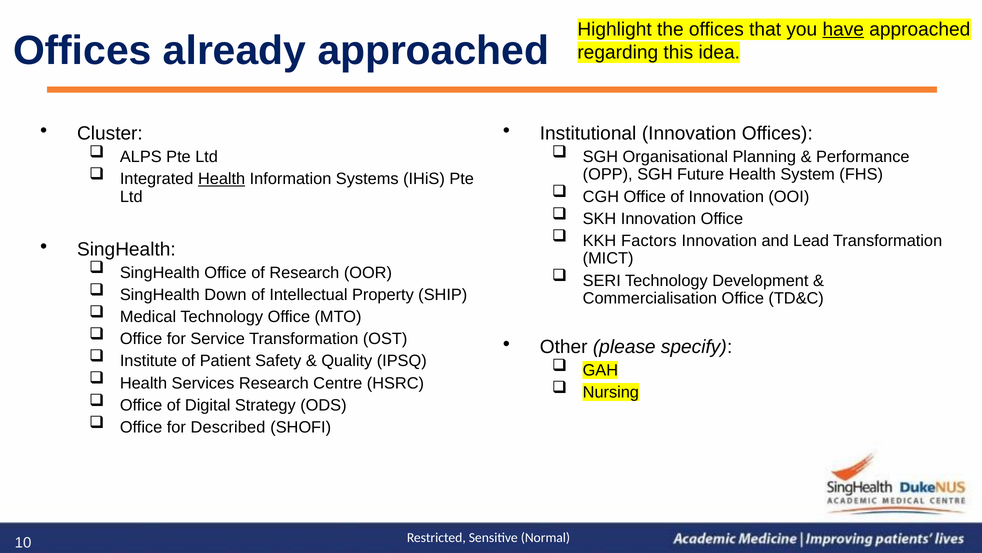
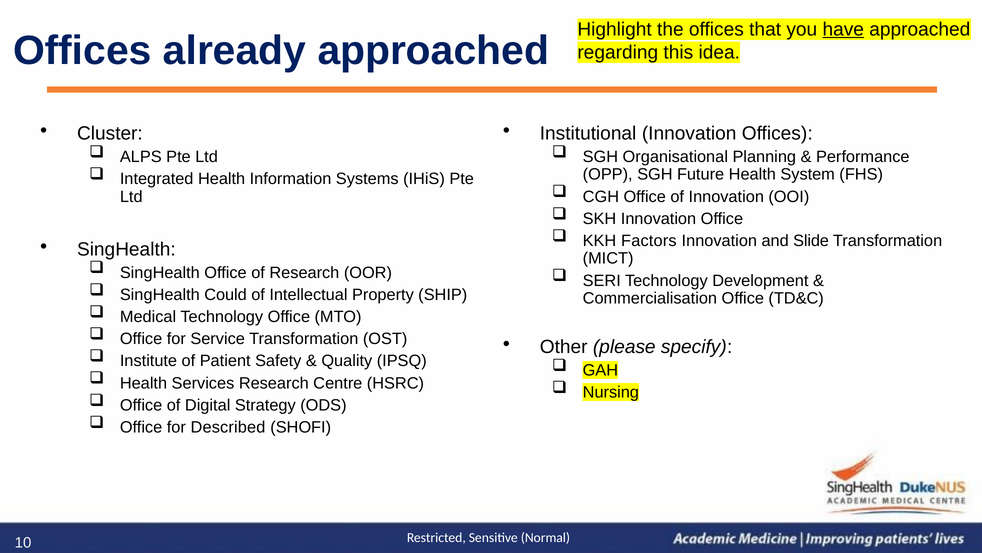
Health at (222, 179) underline: present -> none
Lead: Lead -> Slide
Down: Down -> Could
